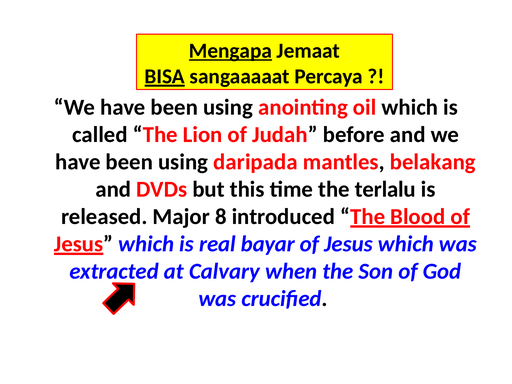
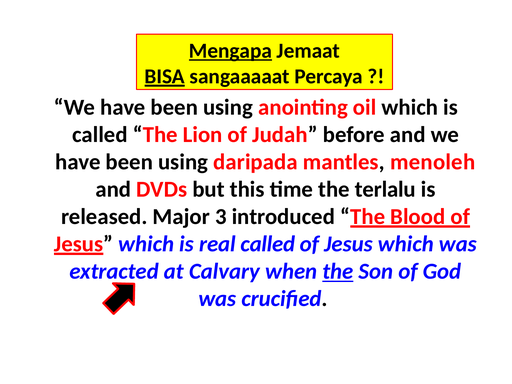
belakang: belakang -> menoleh
8: 8 -> 3
real bayar: bayar -> called
the at (338, 271) underline: none -> present
